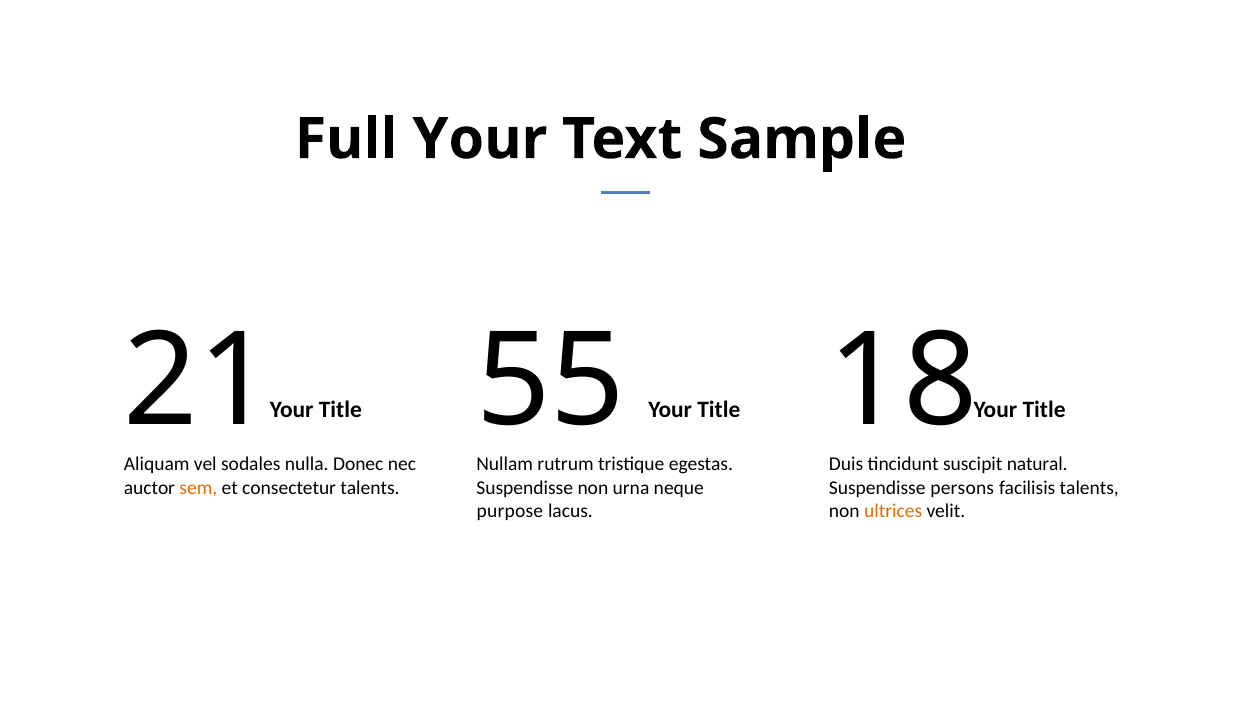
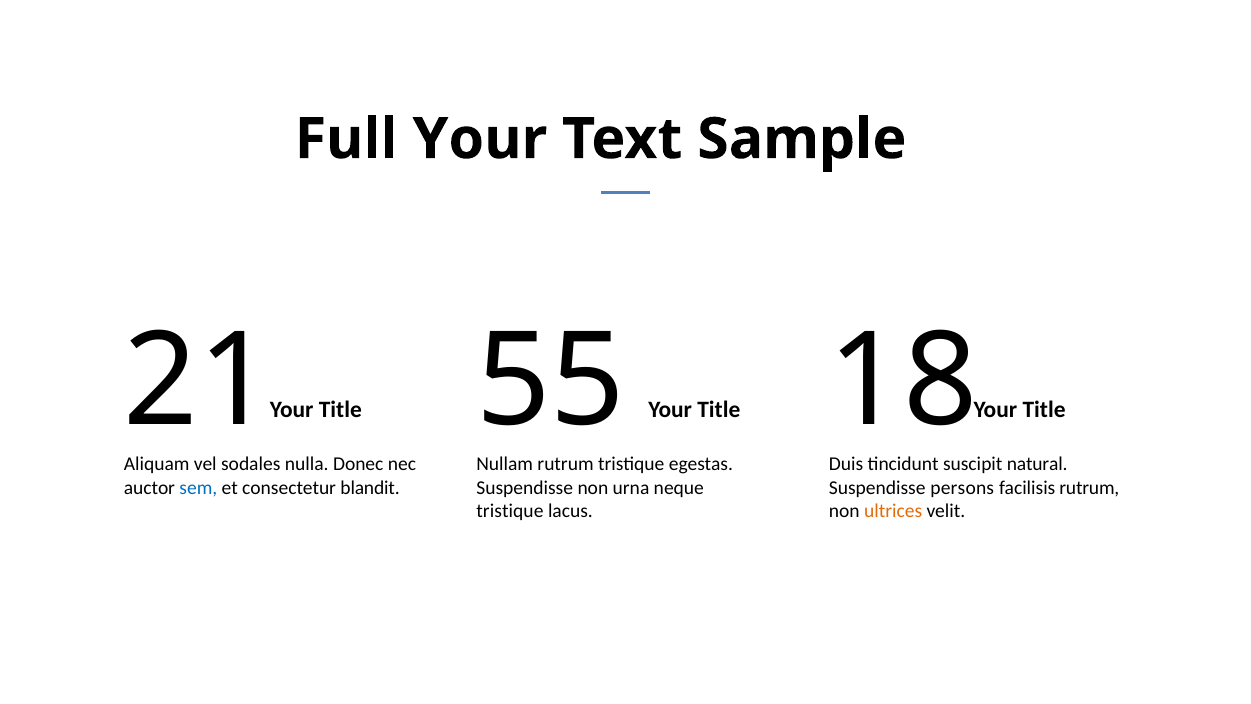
sem colour: orange -> blue
consectetur talents: talents -> blandit
facilisis talents: talents -> rutrum
purpose at (510, 511): purpose -> tristique
